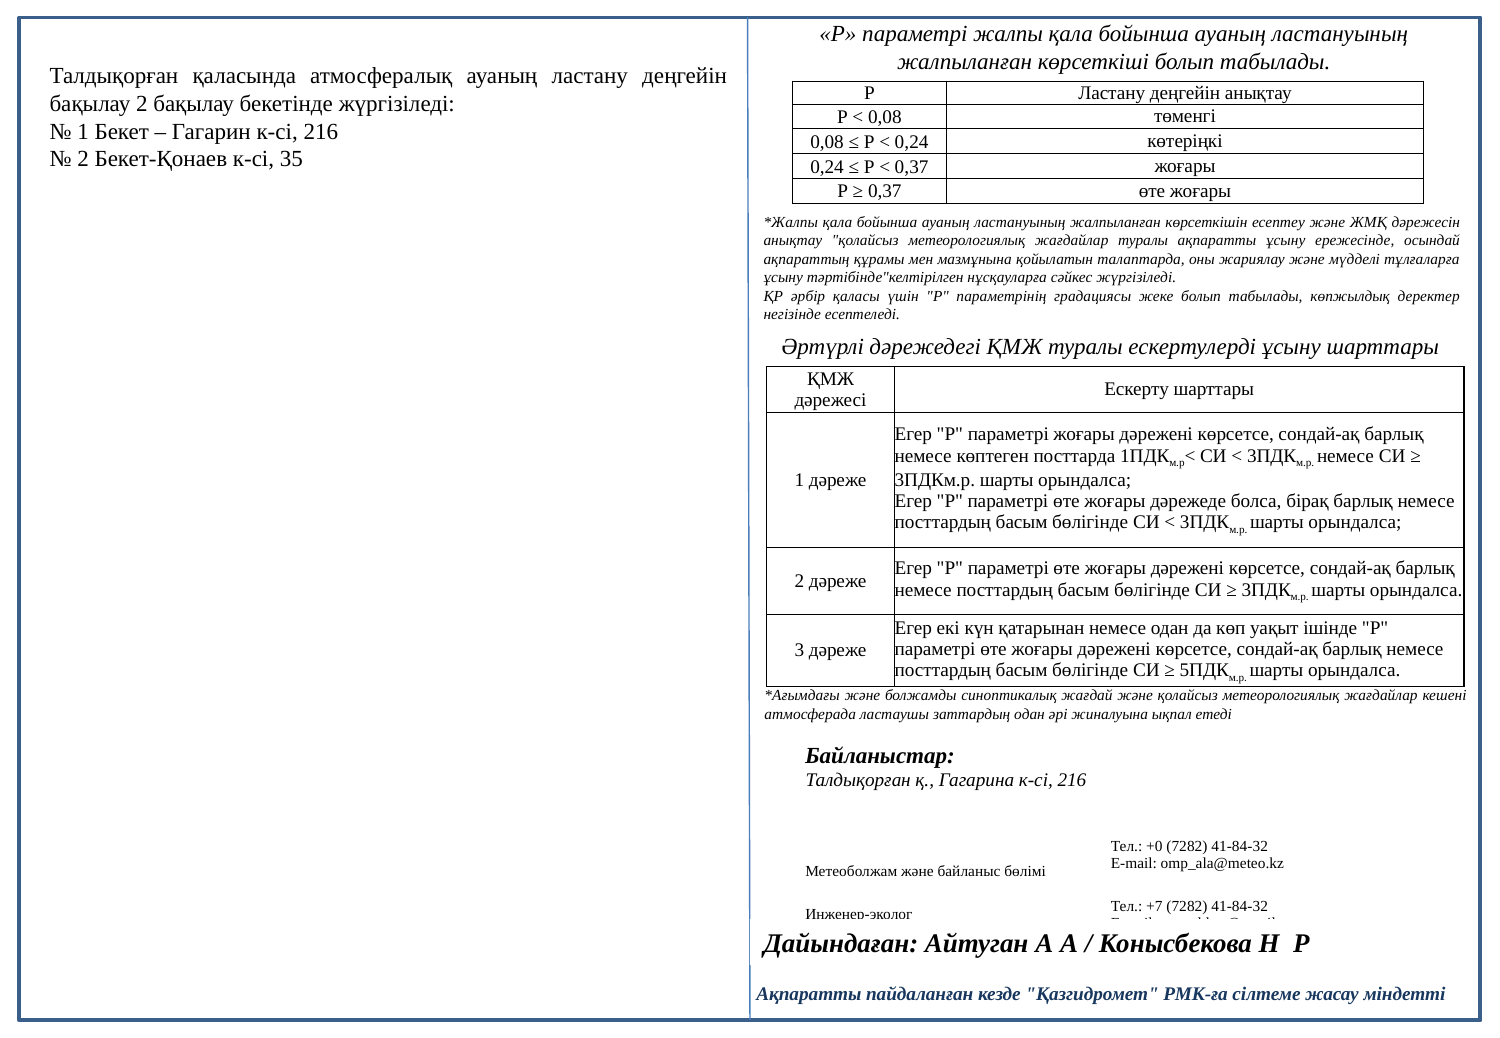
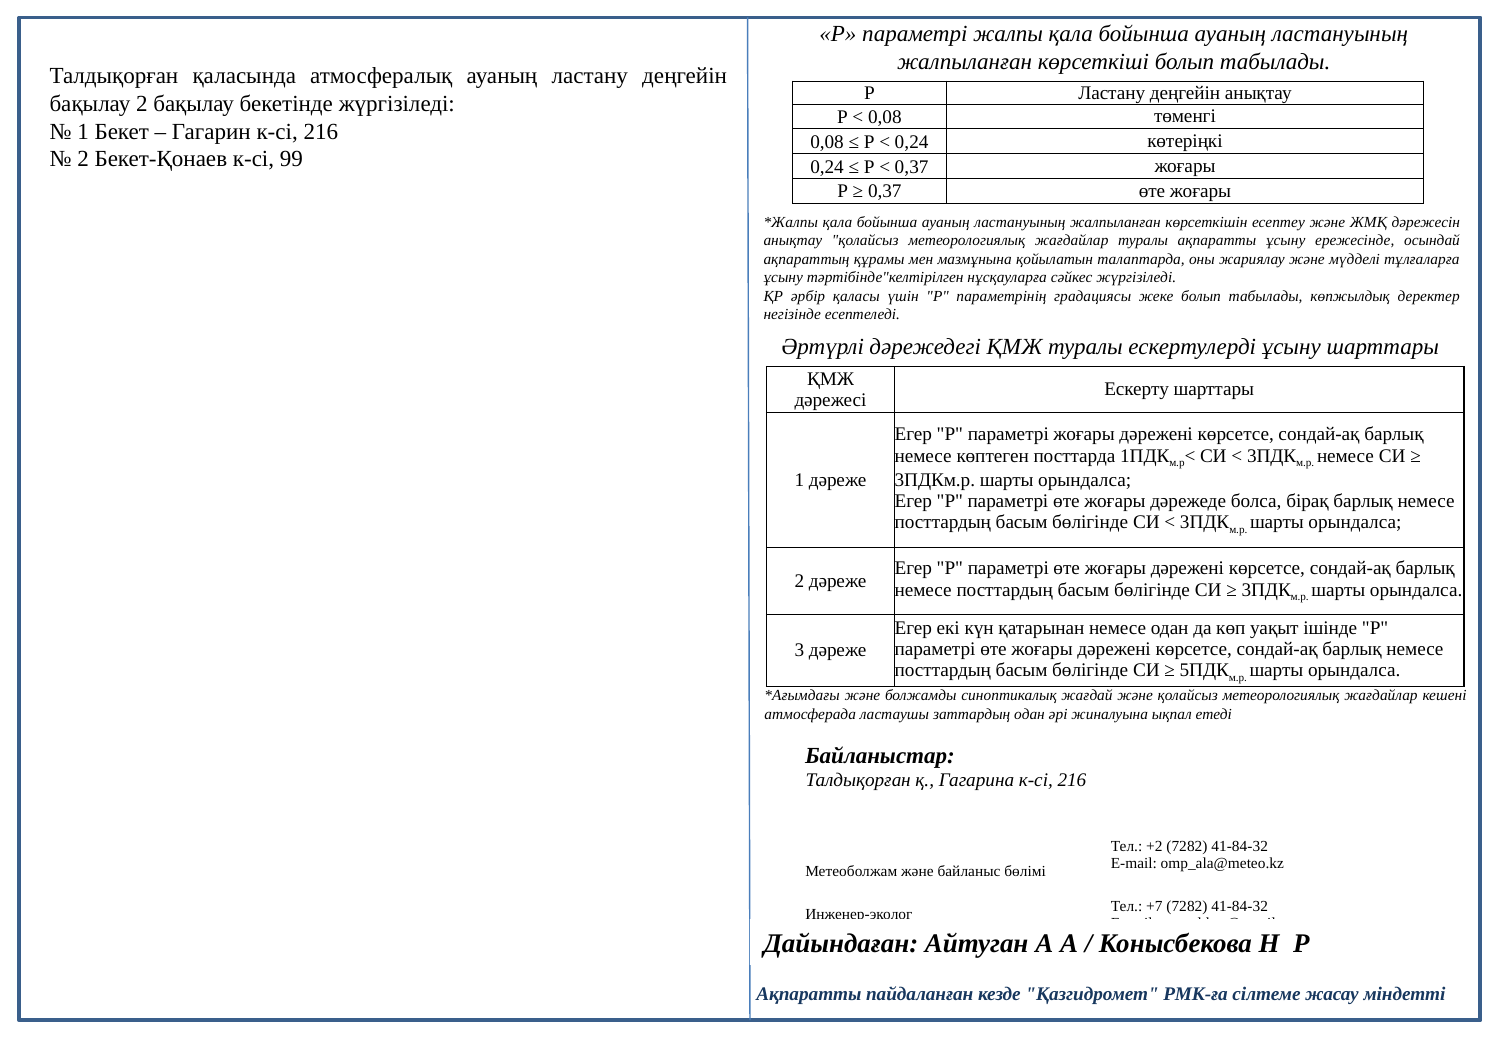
35: 35 -> 99
+0: +0 -> +2
